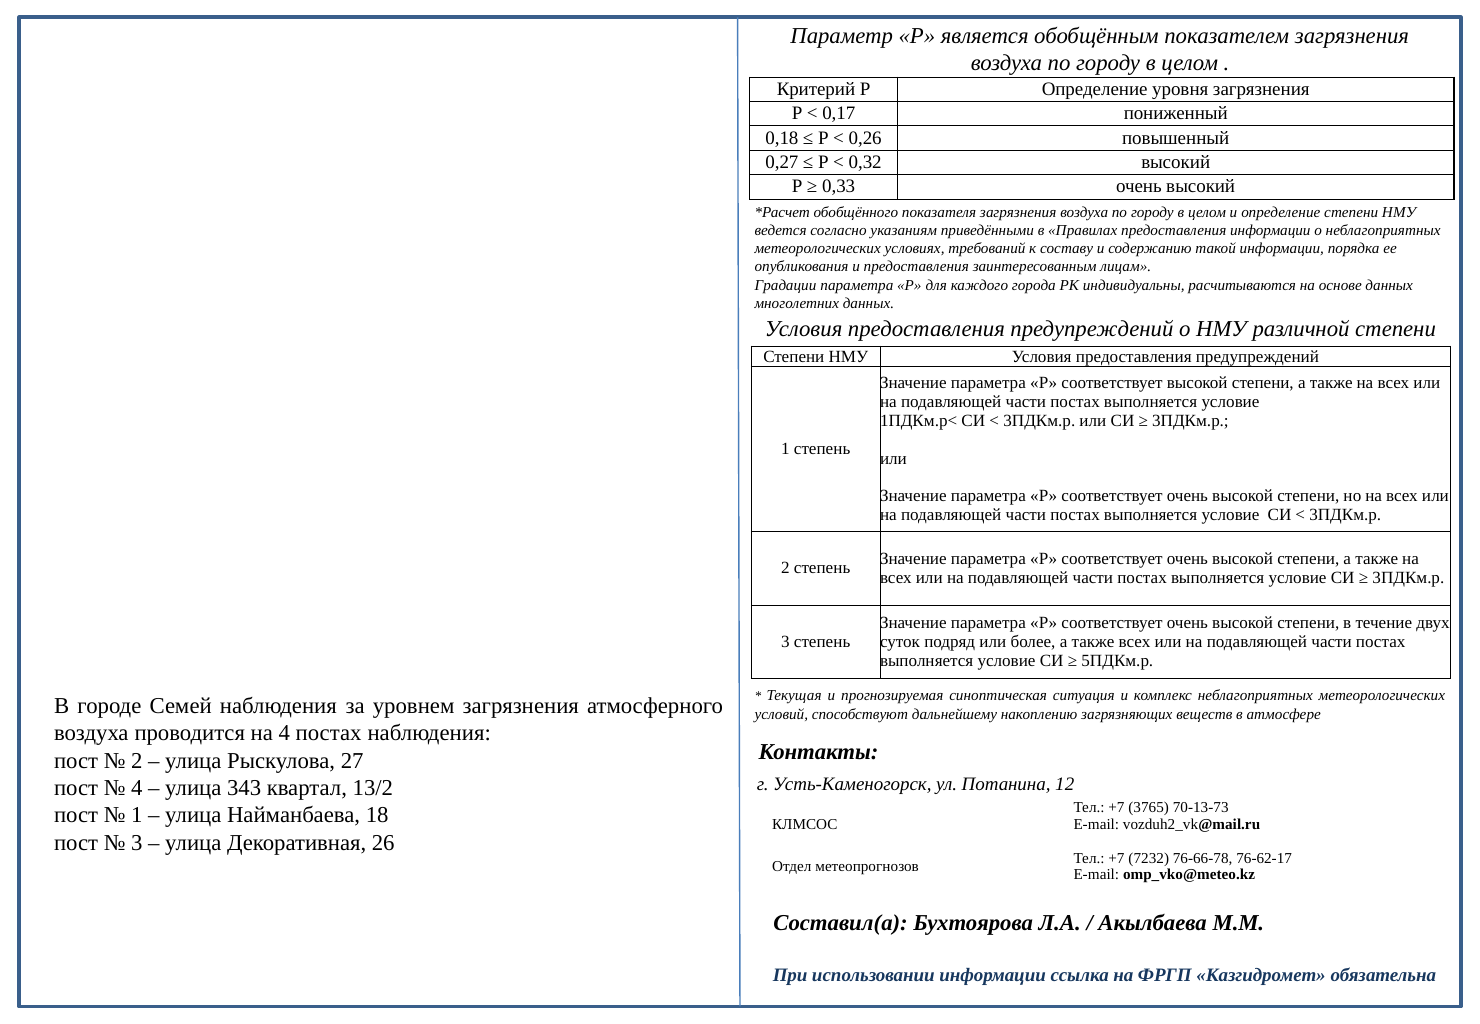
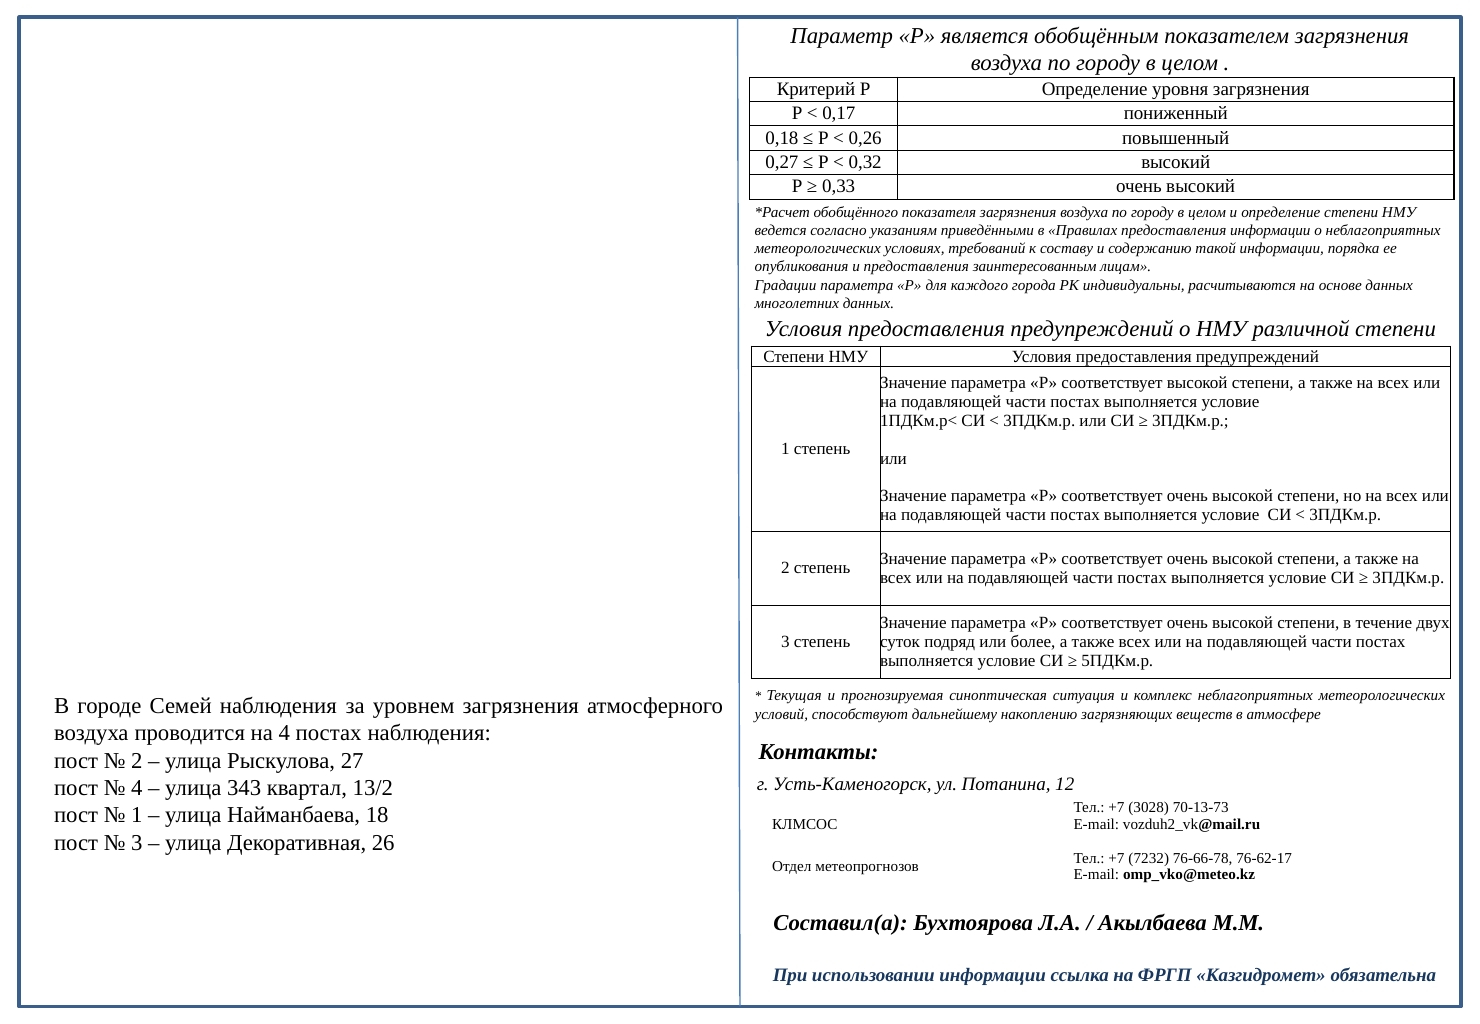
3765: 3765 -> 3028
